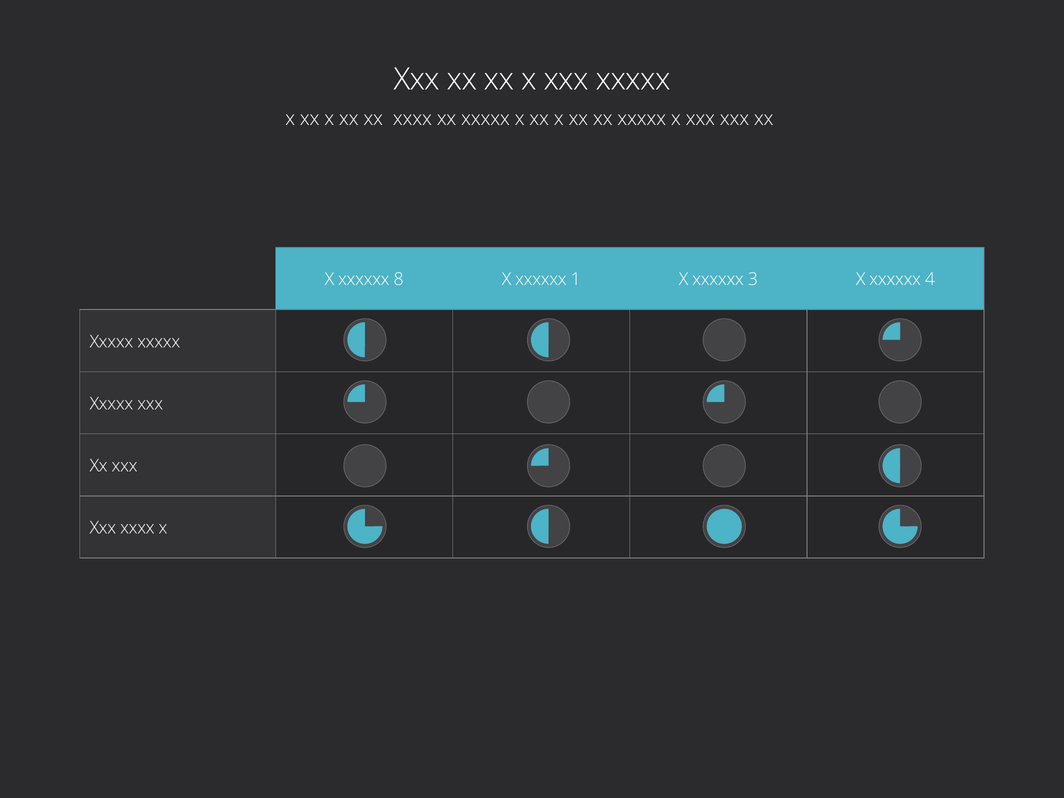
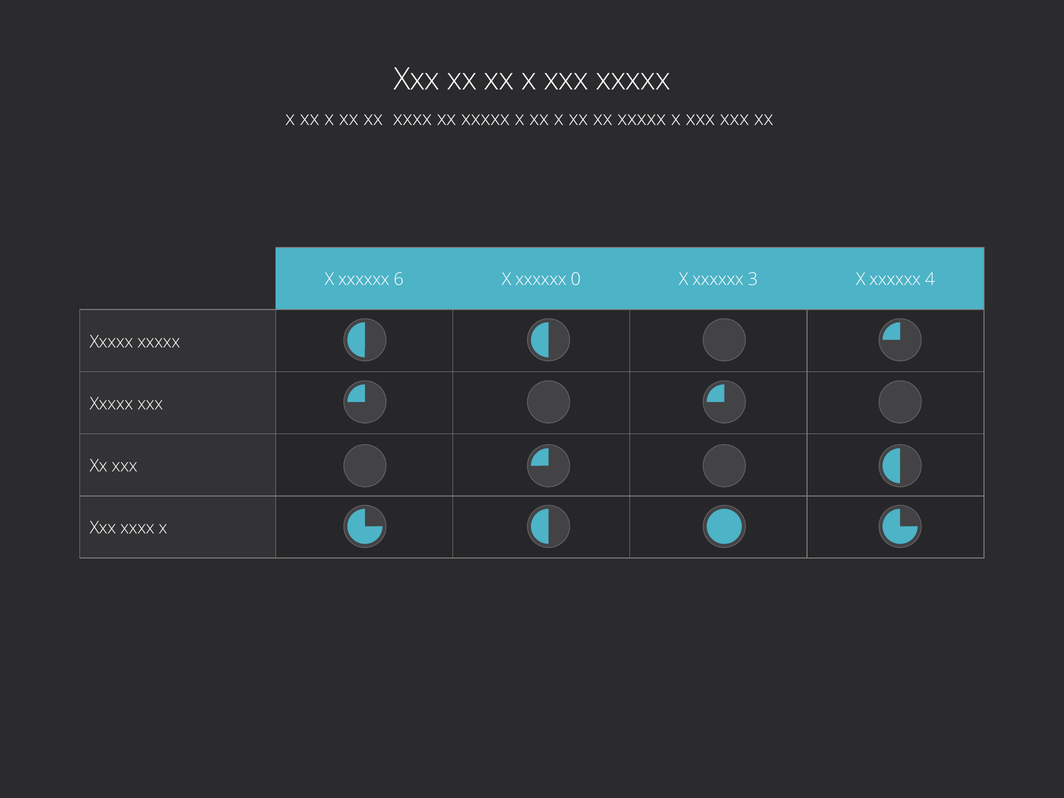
8: 8 -> 6
1: 1 -> 0
